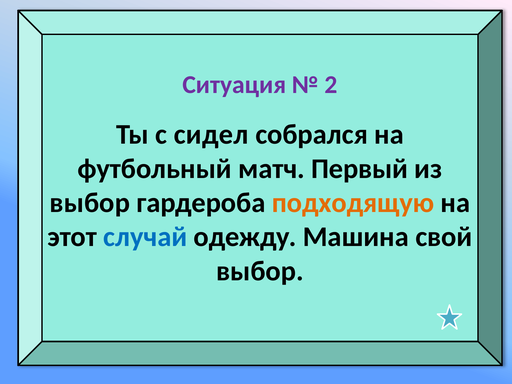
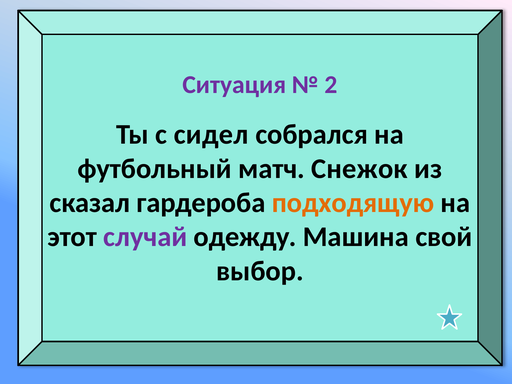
Первый: Первый -> Снежок
выбор at (90, 203): выбор -> сказал
случай colour: blue -> purple
